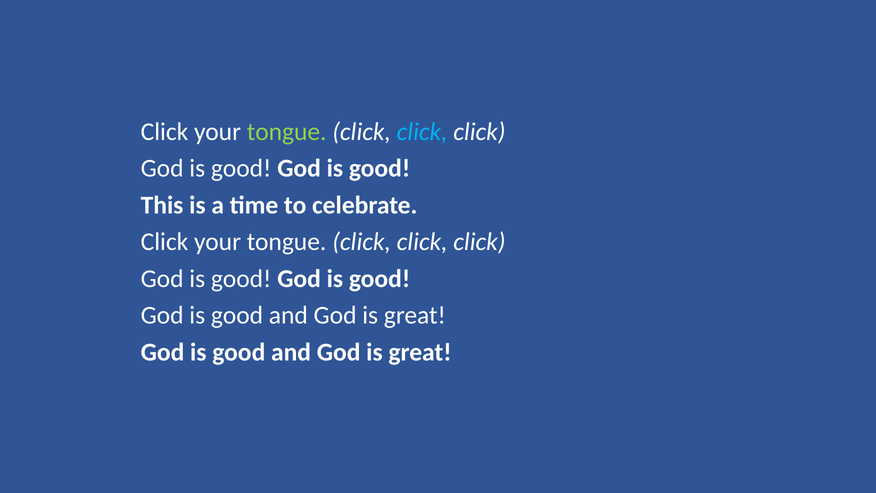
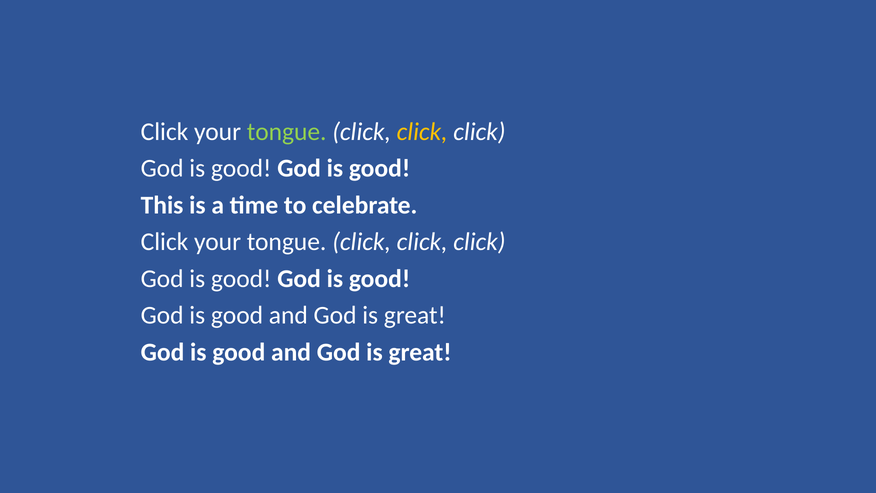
click at (422, 132) colour: light blue -> yellow
